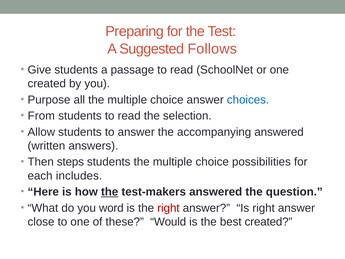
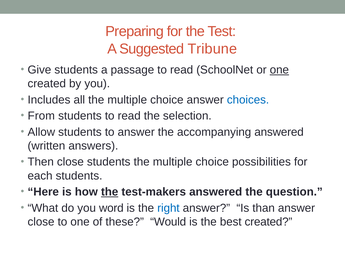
Follows: Follows -> Tribune
one at (279, 70) underline: none -> present
Purpose: Purpose -> Includes
Then steps: steps -> close
each includes: includes -> students
right at (168, 208) colour: red -> blue
Is right: right -> than
